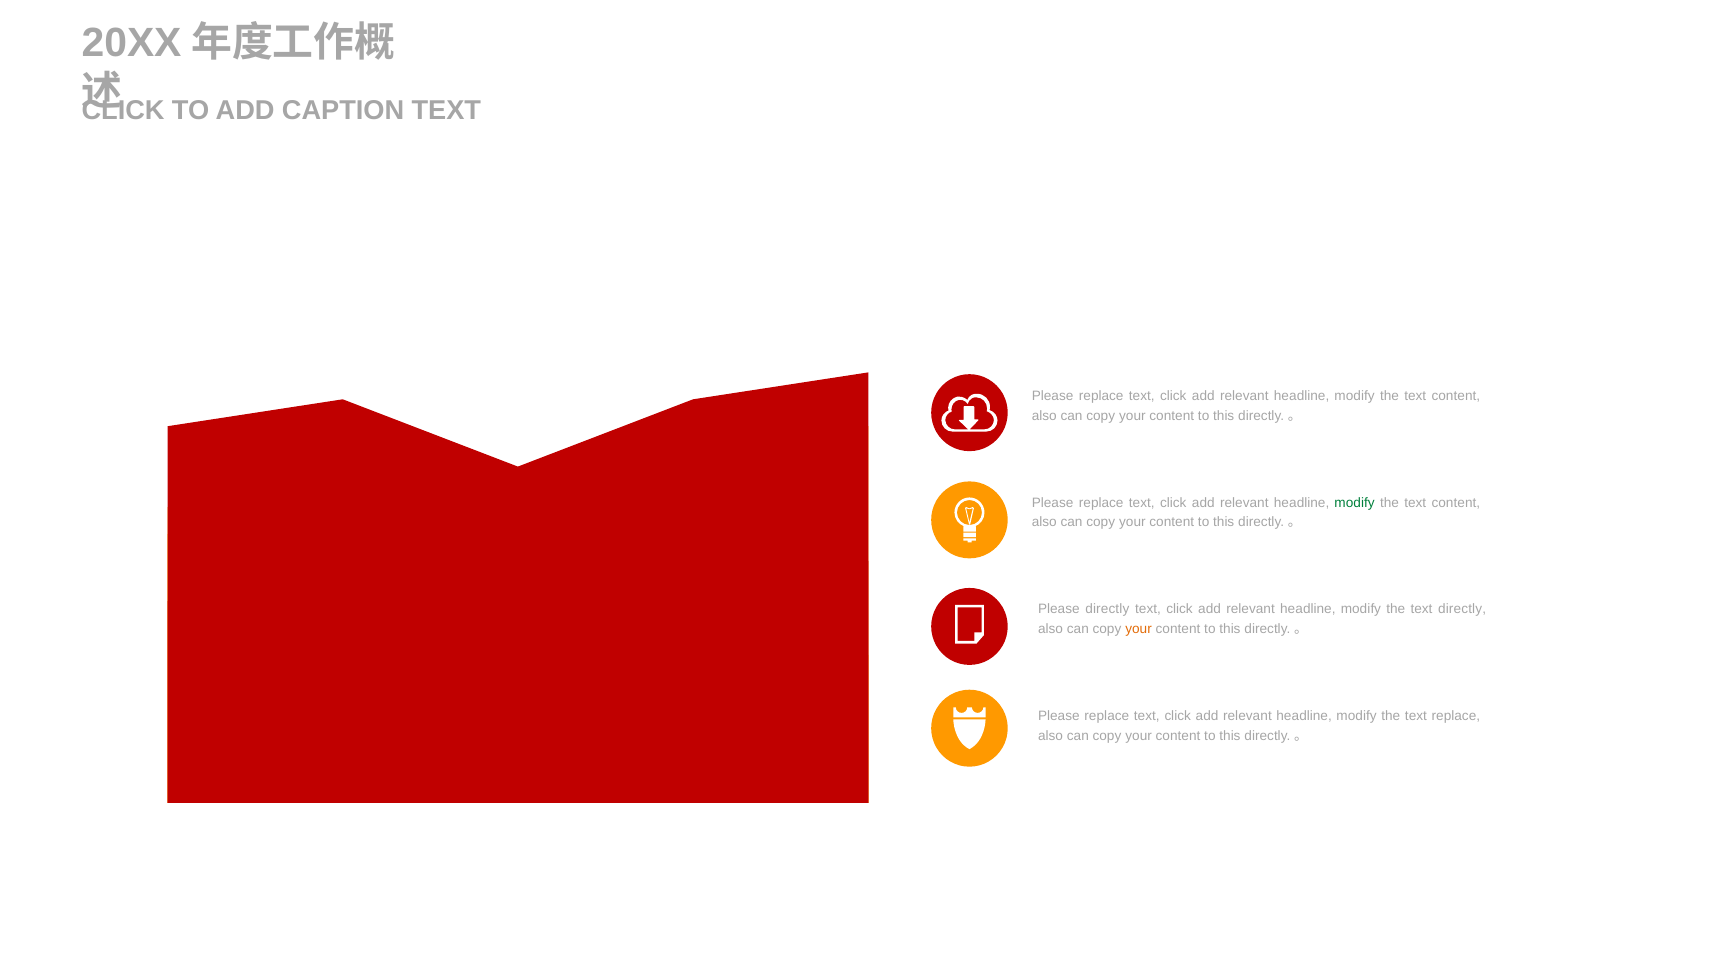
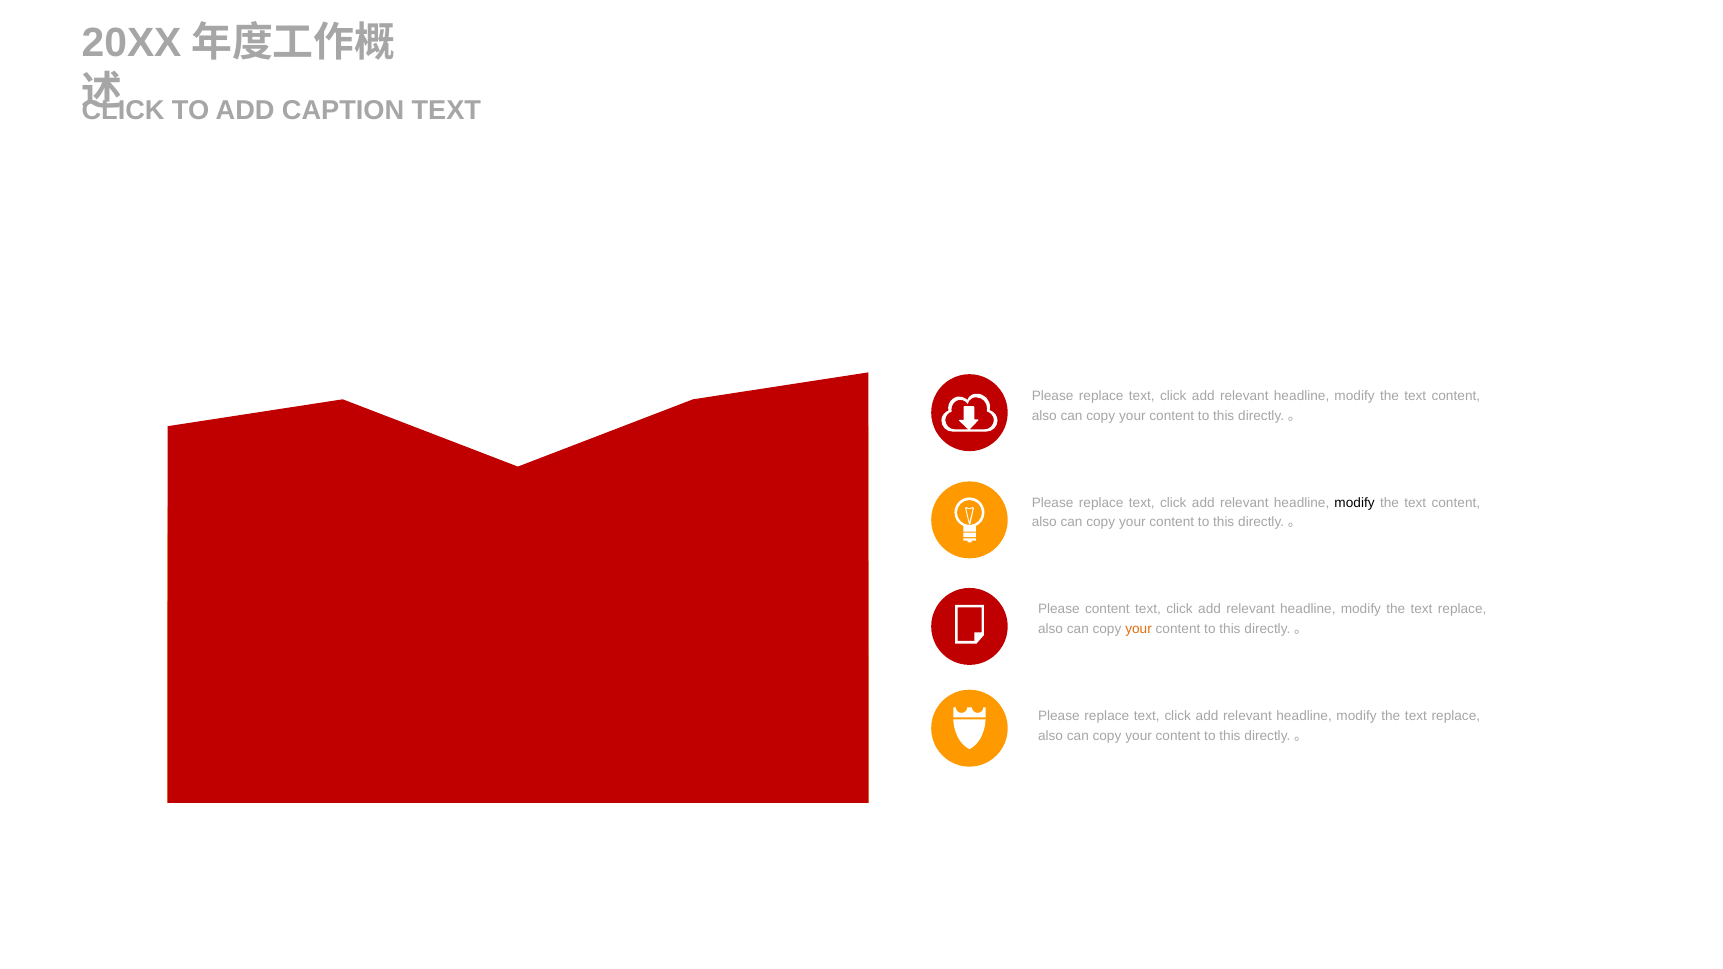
modify at (1355, 503) colour: green -> black
Please directly: directly -> content
directly at (1462, 610): directly -> replace
